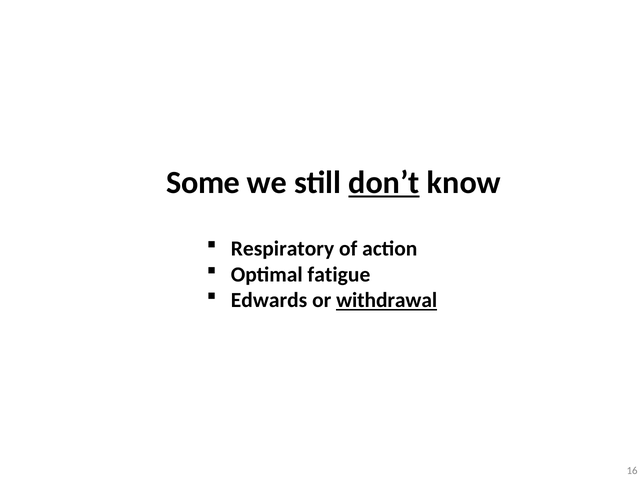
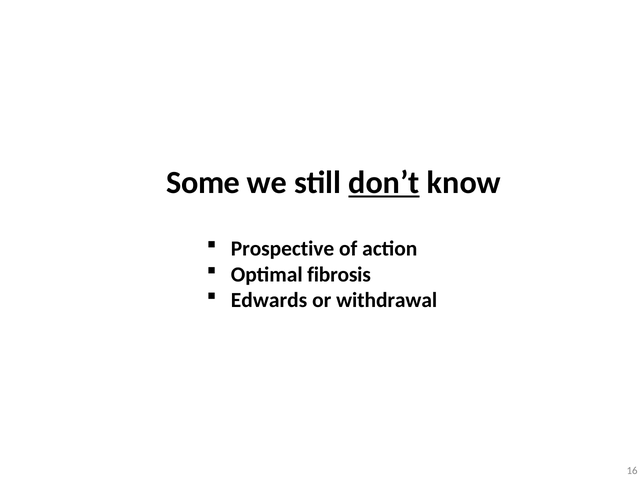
Respiratory: Respiratory -> Prospective
fatigue: fatigue -> fibrosis
withdrawal underline: present -> none
